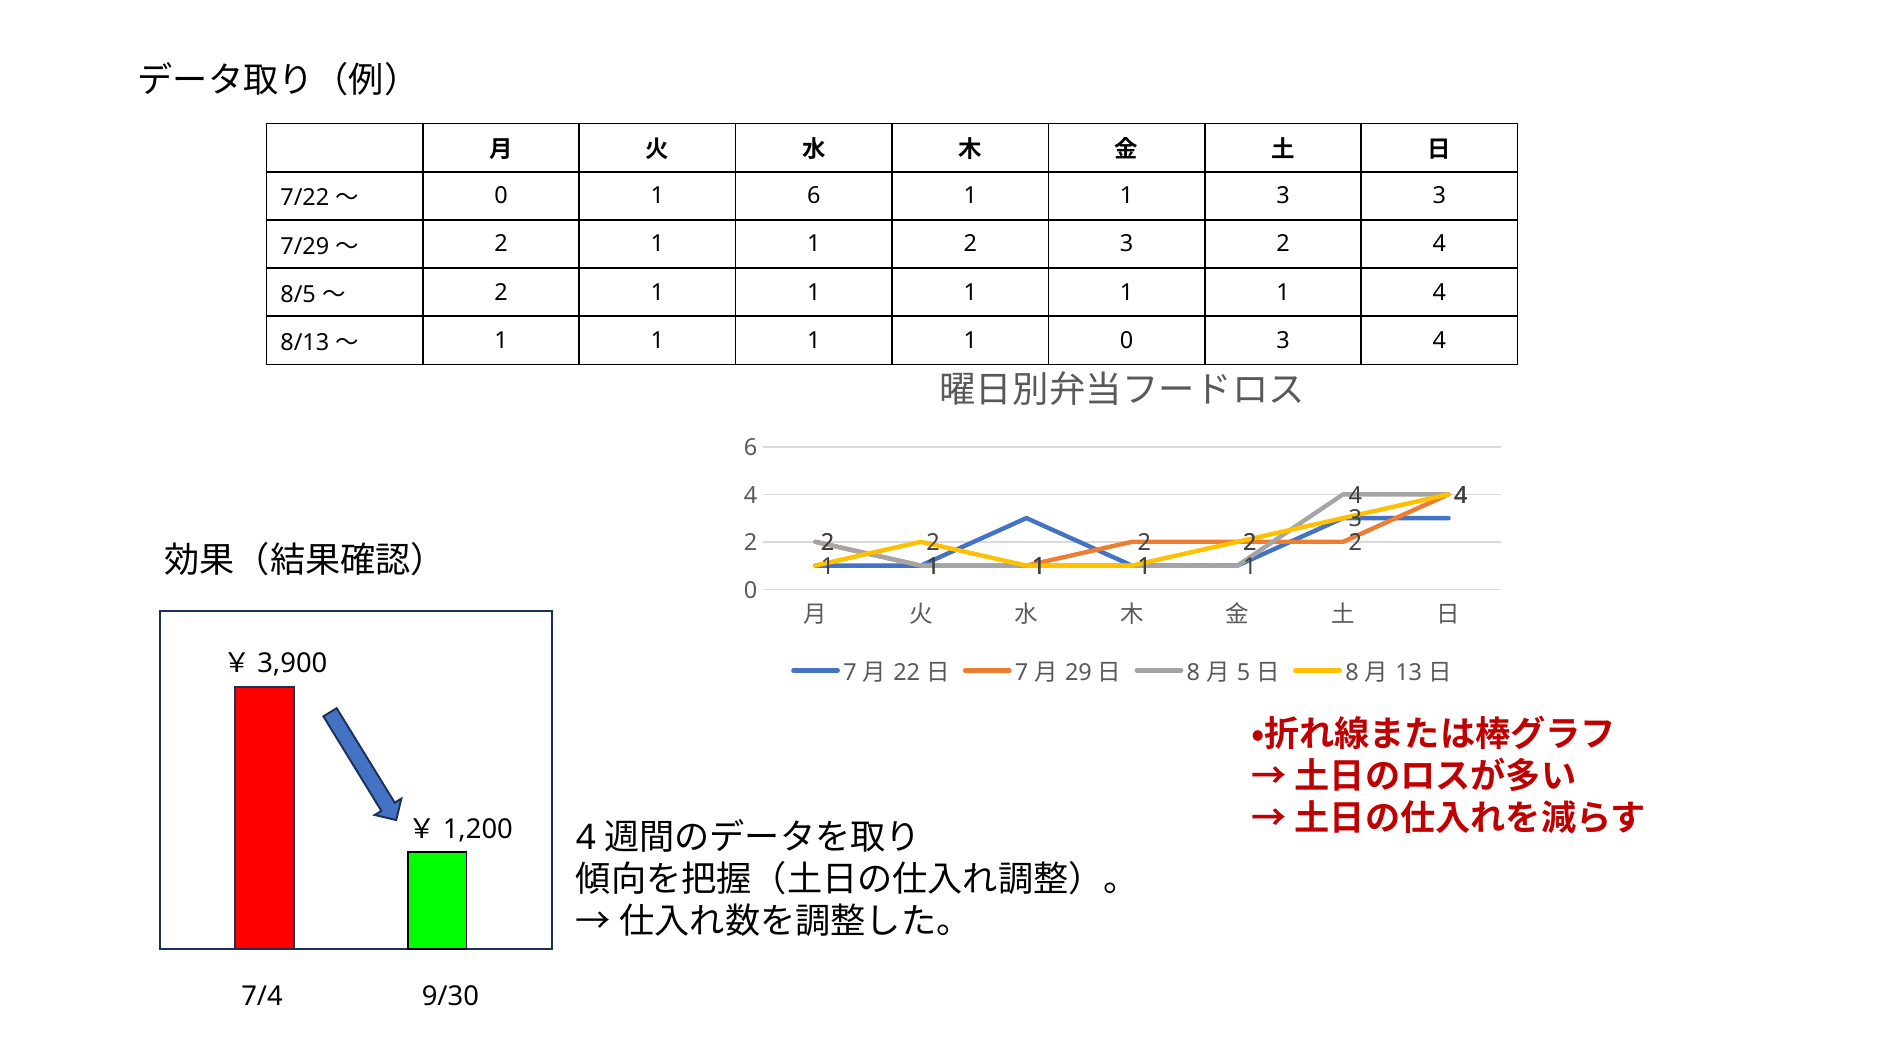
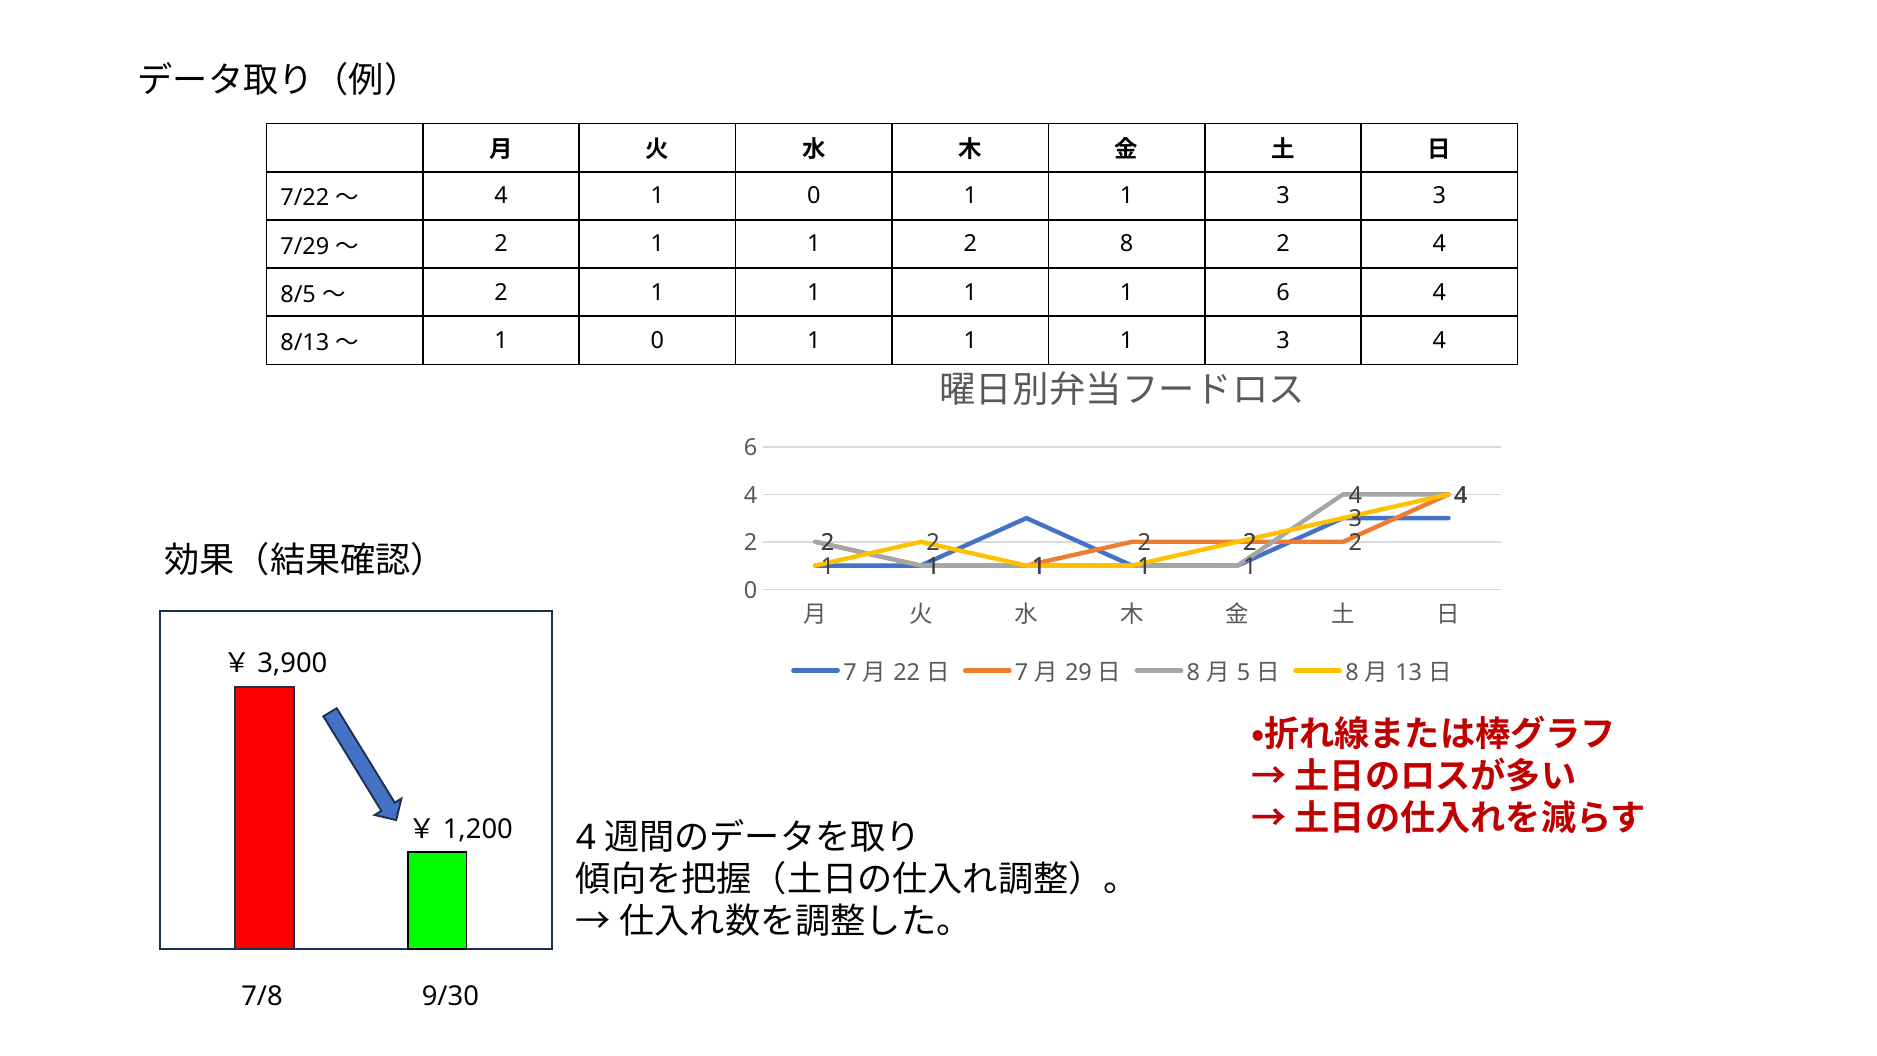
0 at (501, 196): 0 -> 4
6 at (814, 196): 6 -> 0
3 at (1127, 244): 3 -> 8
1 at (1283, 292): 1 -> 6
1 at (657, 341): 1 -> 0
0 at (1127, 341): 0 -> 1
7/4: 7/4 -> 7/8
